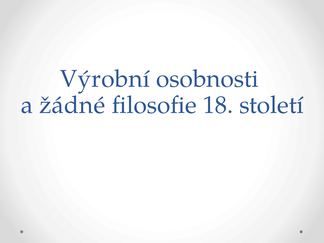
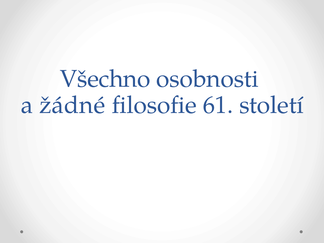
Výrobní: Výrobní -> Všechno
18: 18 -> 61
